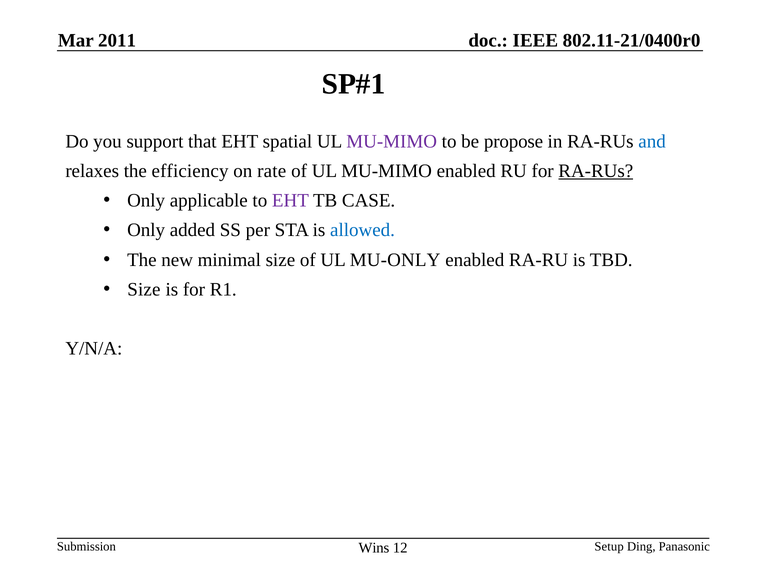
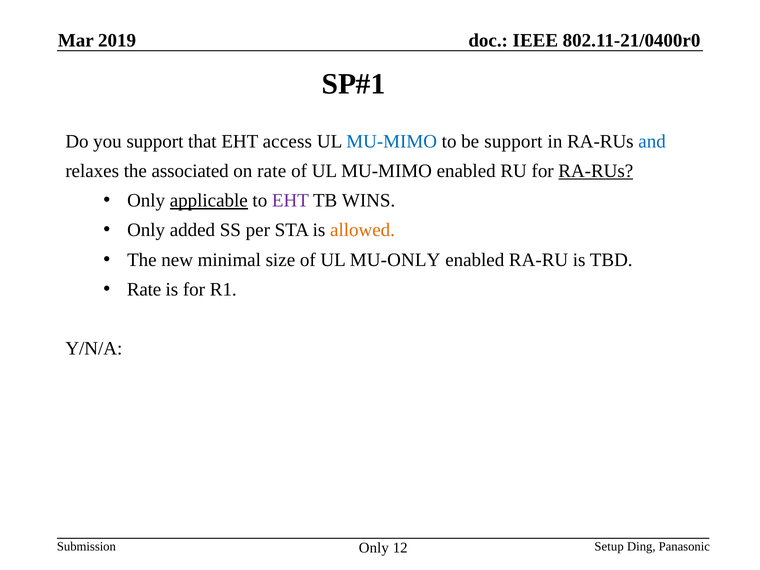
2011: 2011 -> 2019
spatial: spatial -> access
MU-MIMO at (392, 141) colour: purple -> blue
be propose: propose -> support
efficiency: efficiency -> associated
applicable underline: none -> present
CASE: CASE -> WINS
allowed colour: blue -> orange
Size at (144, 289): Size -> Rate
Wins at (374, 548): Wins -> Only
